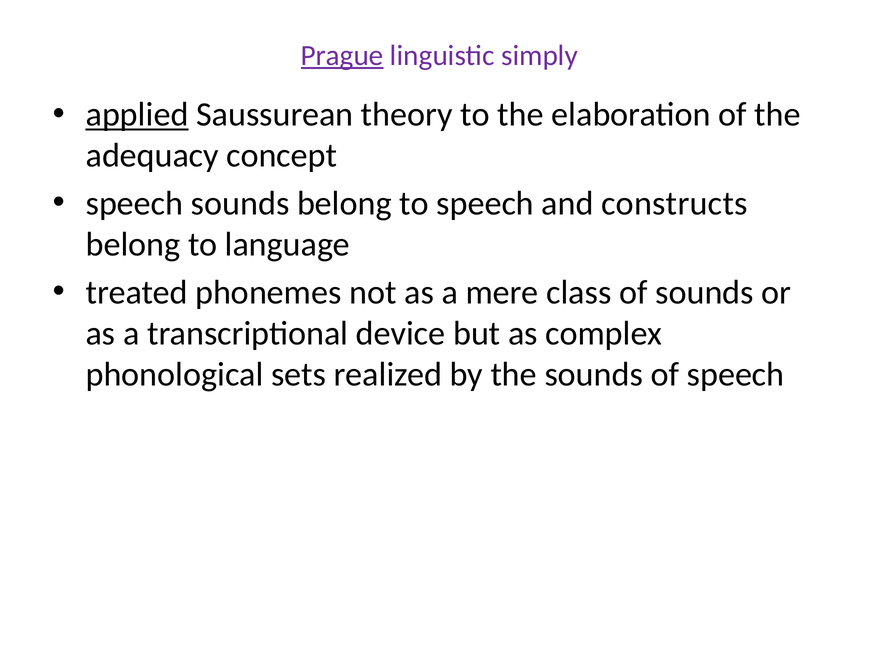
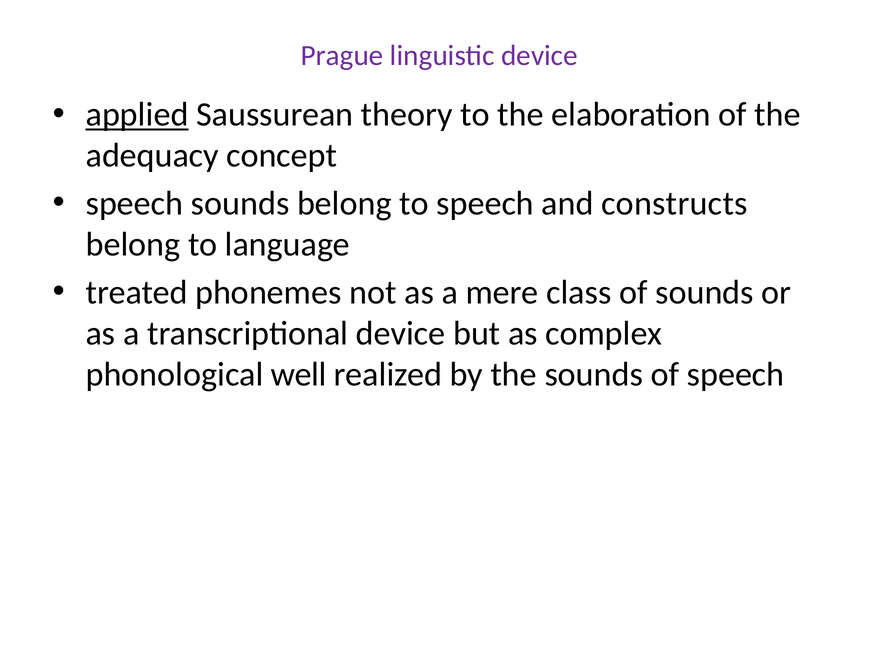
Prague underline: present -> none
linguistic simply: simply -> device
sets: sets -> well
